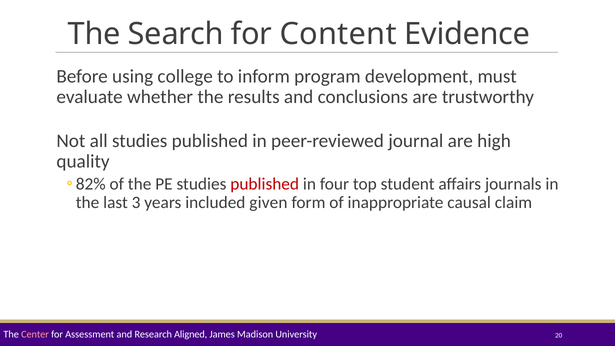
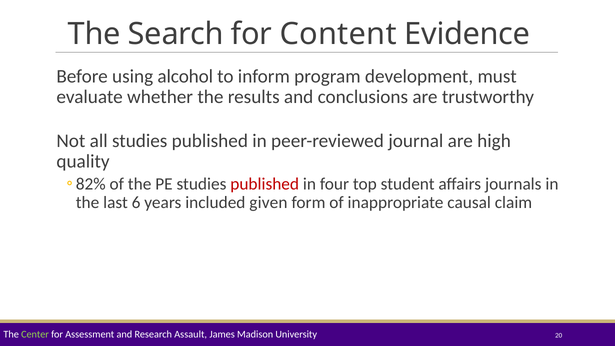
college: college -> alcohol
3: 3 -> 6
Center colour: pink -> light green
Aligned: Aligned -> Assault
